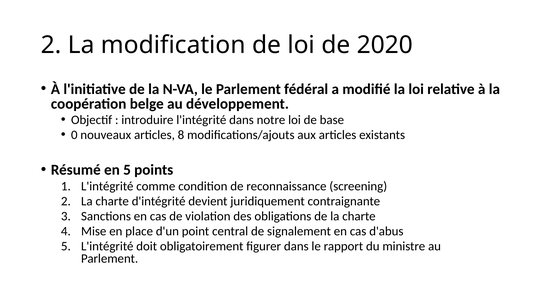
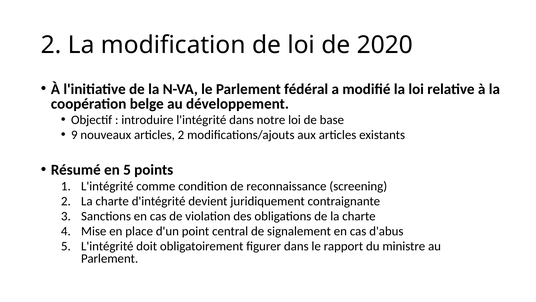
0: 0 -> 9
articles 8: 8 -> 2
